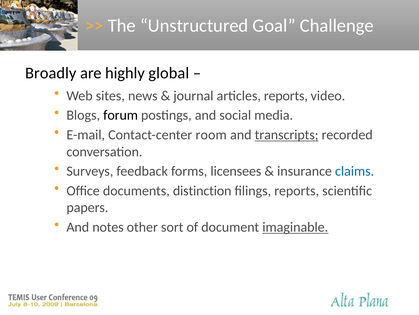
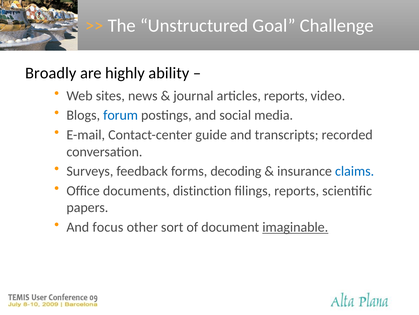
global: global -> ability
forum colour: black -> blue
room: room -> guide
transcripts underline: present -> none
licensees: licensees -> decoding
notes: notes -> focus
